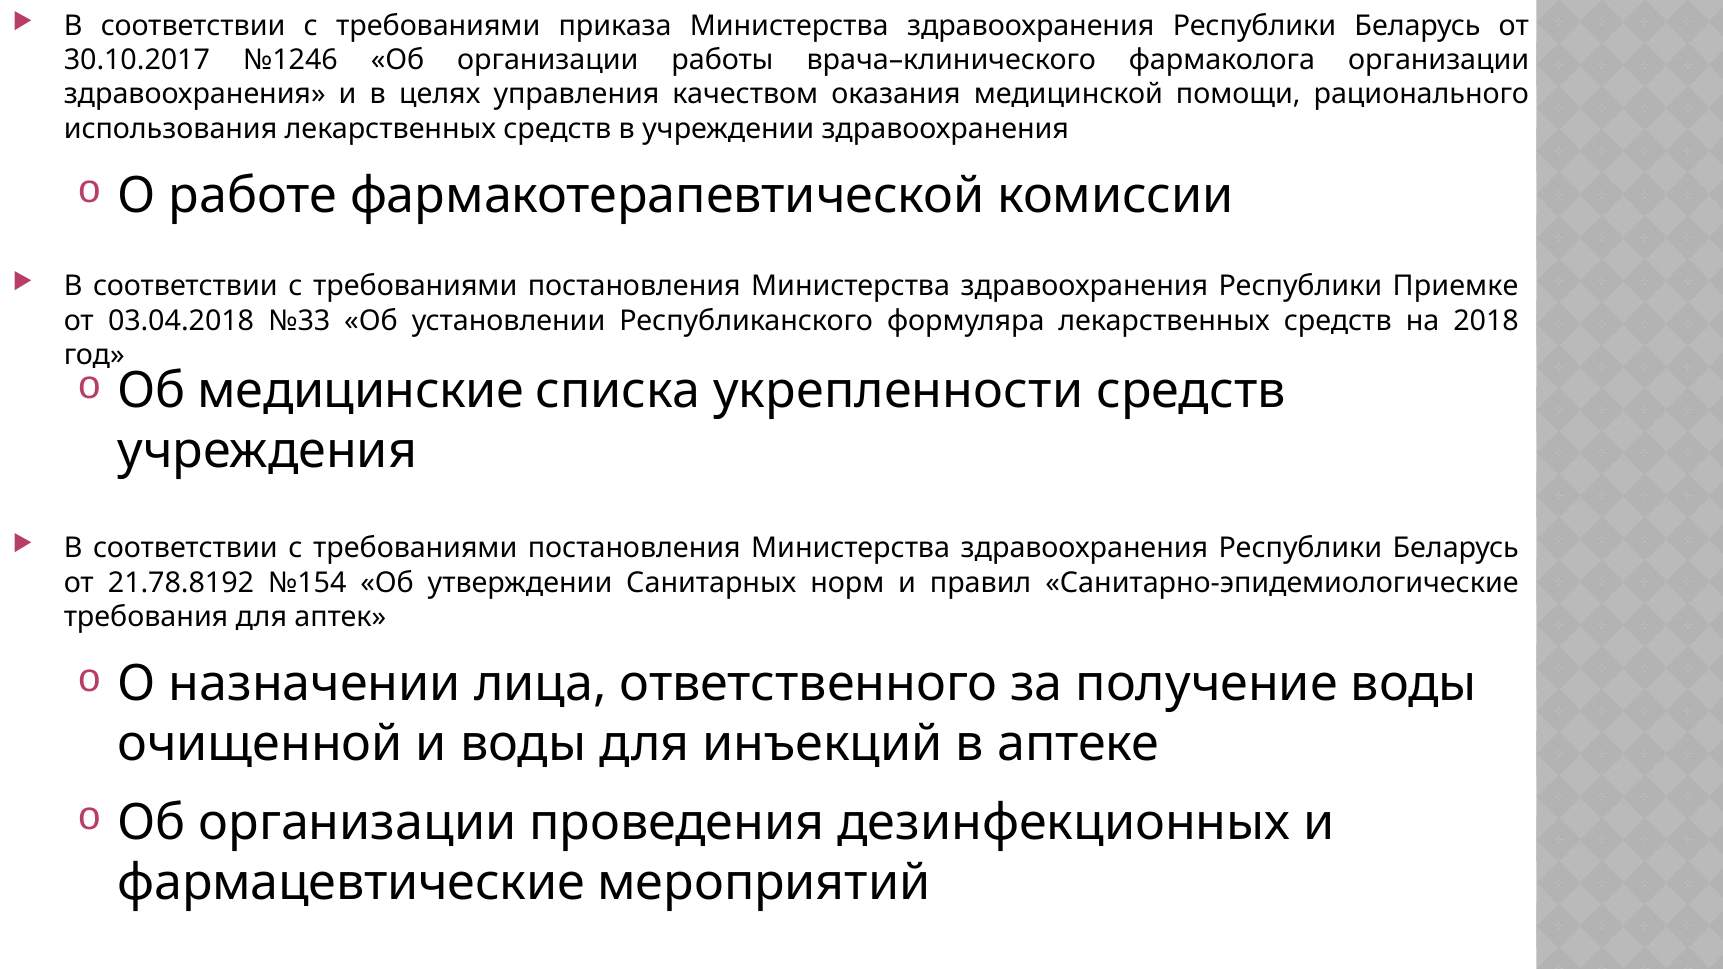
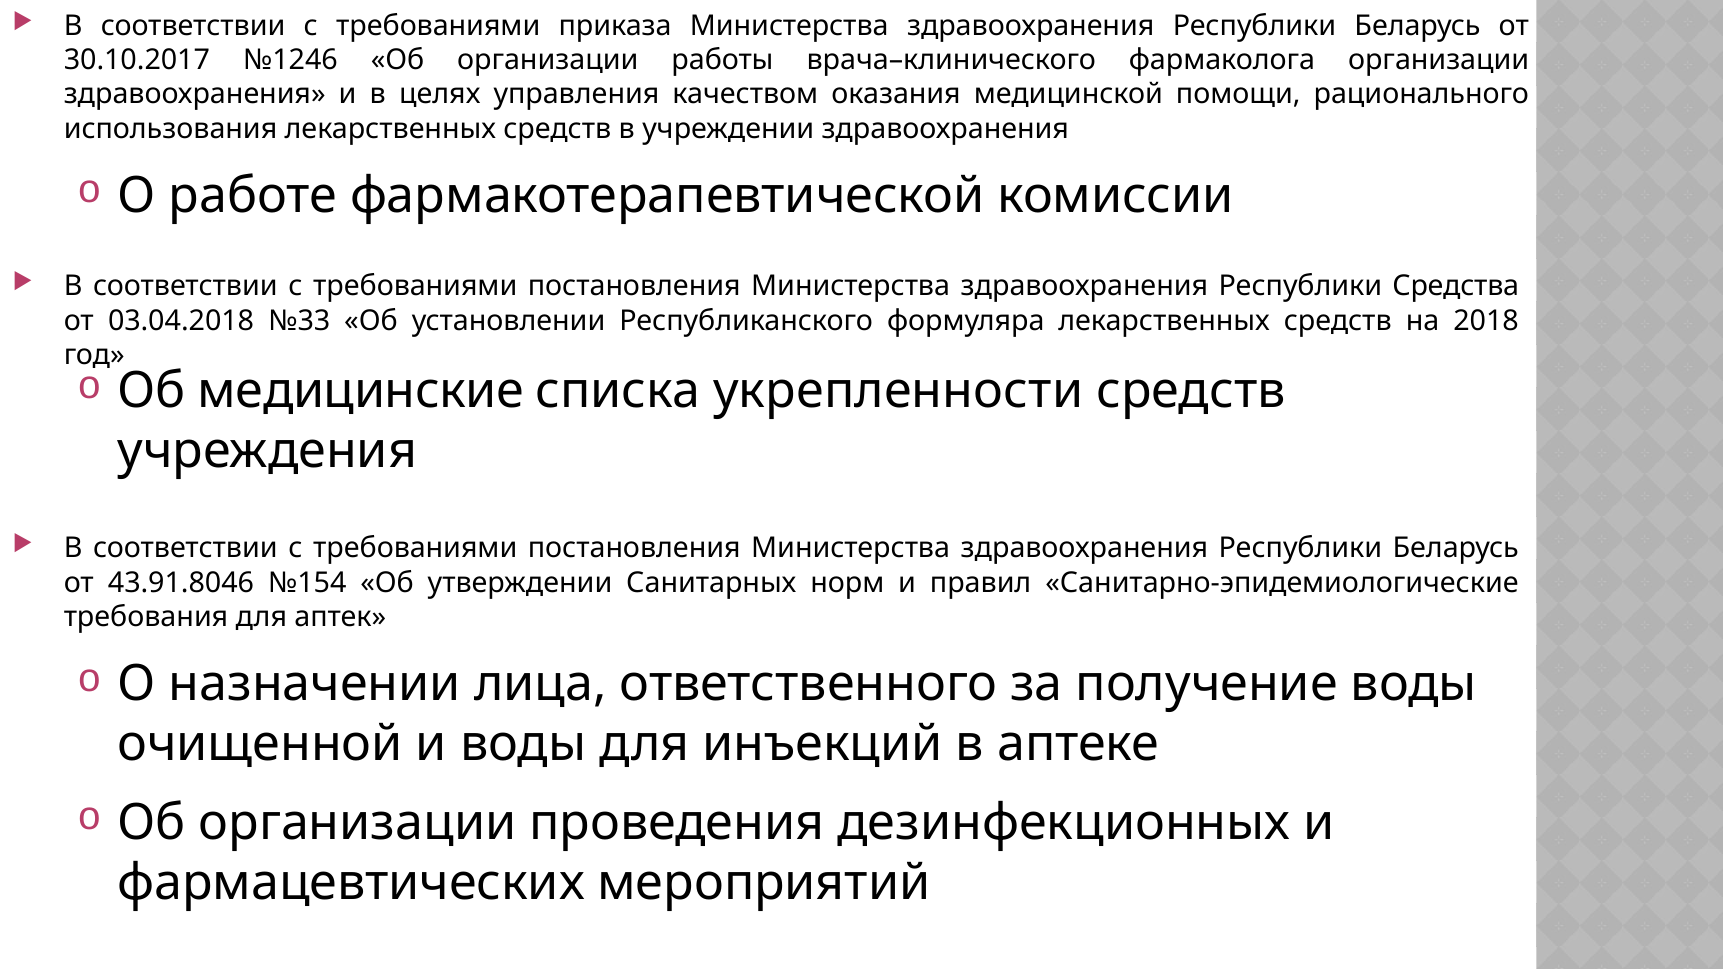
Приемке: Приемке -> Средства
21.78.8192: 21.78.8192 -> 43.91.8046
фармацевтические: фармацевтические -> фармацевтических
